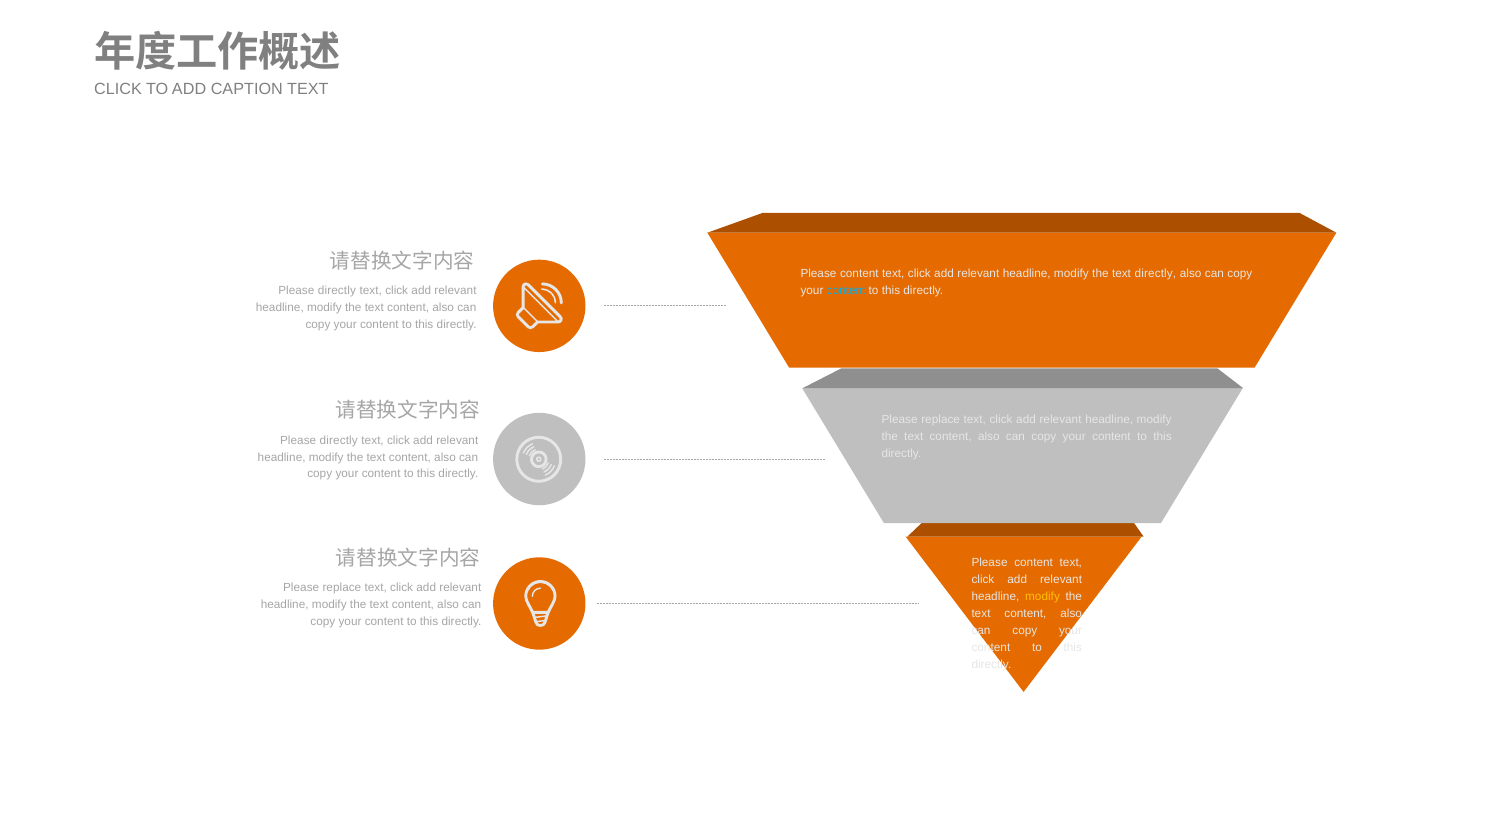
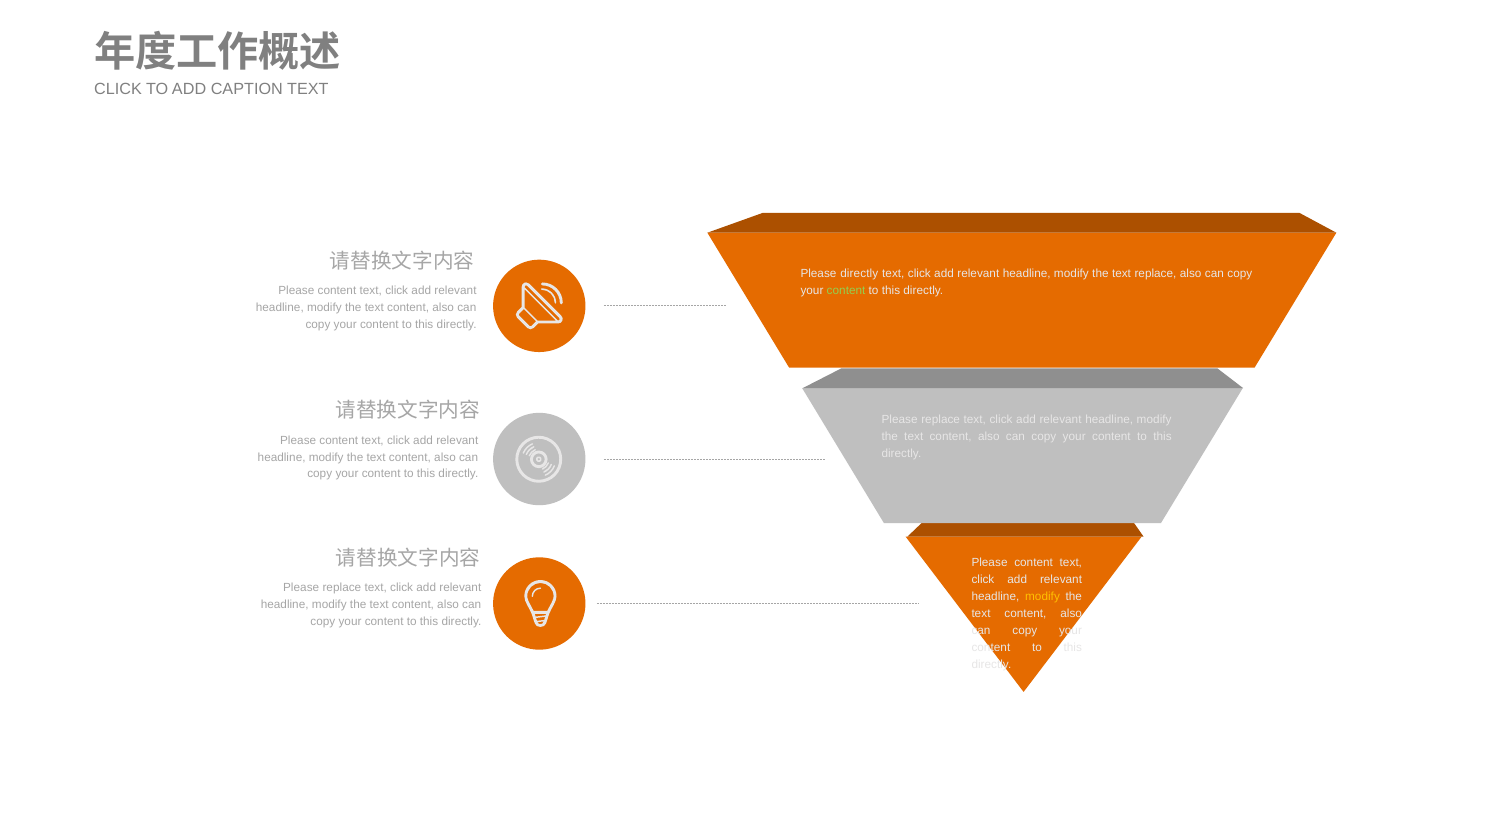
content at (859, 274): content -> directly
text directly: directly -> replace
content at (846, 290) colour: light blue -> light green
directly at (337, 291): directly -> content
directly at (339, 440): directly -> content
